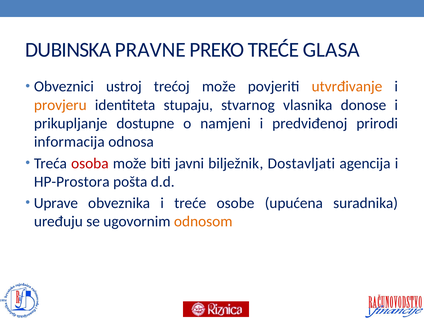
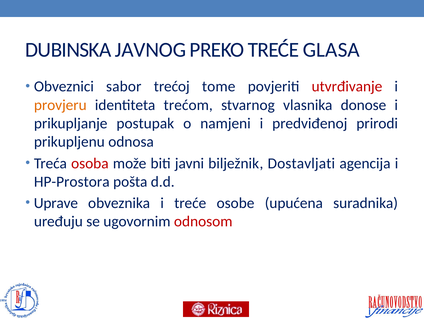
PRAVNE: PRAVNE -> JAVNOG
ustroj: ustroj -> sabor
trećoj može: može -> tome
utvrđivanje colour: orange -> red
stupaju: stupaju -> trećom
dostupne: dostupne -> postupak
informacija: informacija -> prikupljenu
odnosom colour: orange -> red
